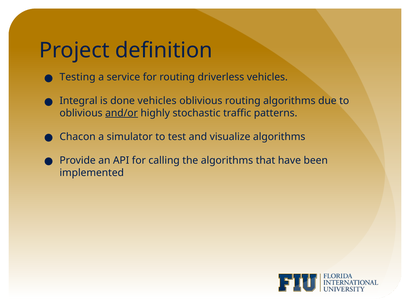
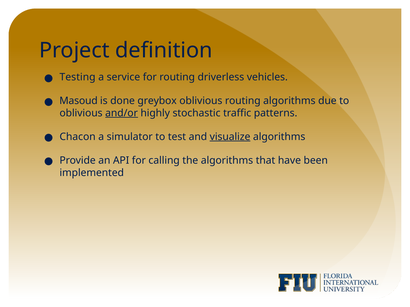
Integral: Integral -> Masoud
done vehicles: vehicles -> greybox
visualize underline: none -> present
